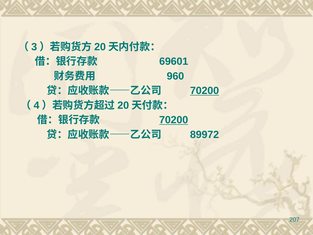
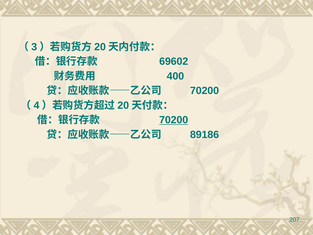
69601: 69601 -> 69602
960: 960 -> 400
70200 at (205, 91) underline: present -> none
89972: 89972 -> 89186
